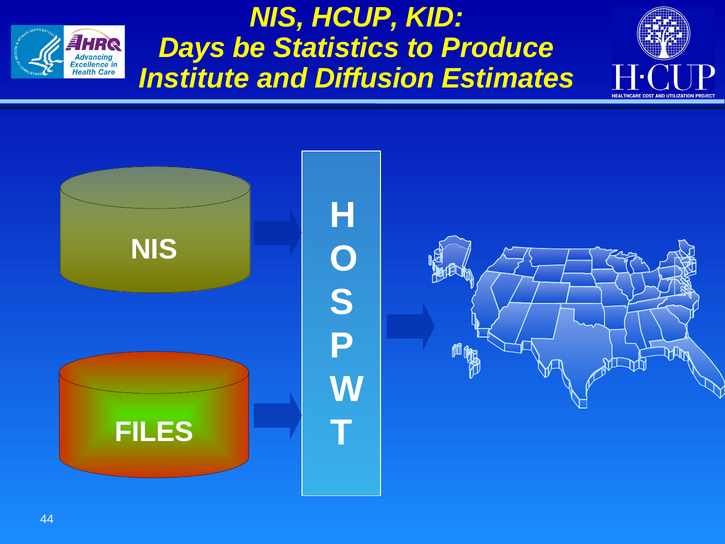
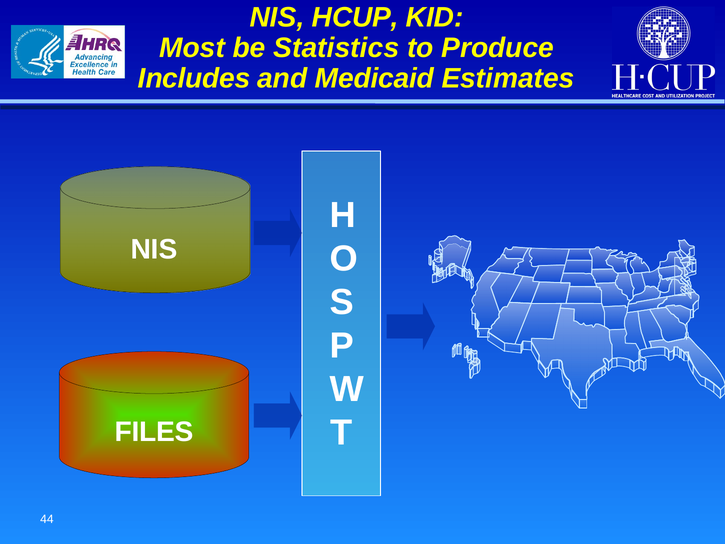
Days: Days -> Most
Institute: Institute -> Includes
Diffusion: Diffusion -> Medicaid
